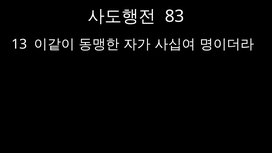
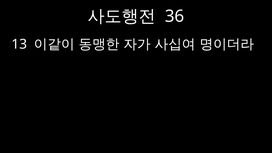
83: 83 -> 36
